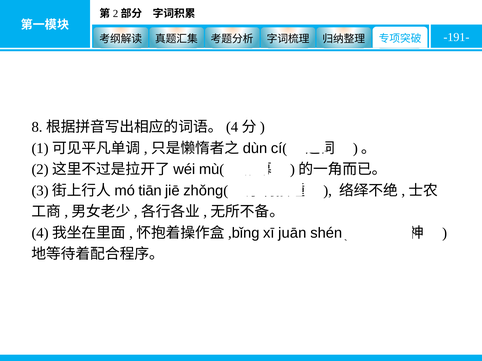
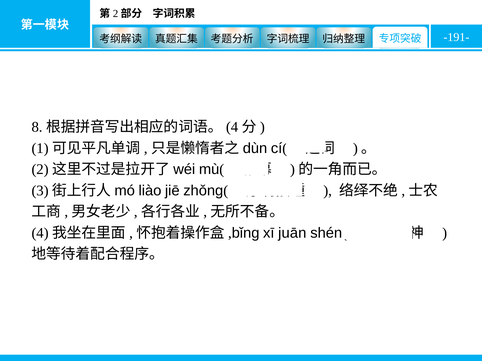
tiān: tiān -> liào
